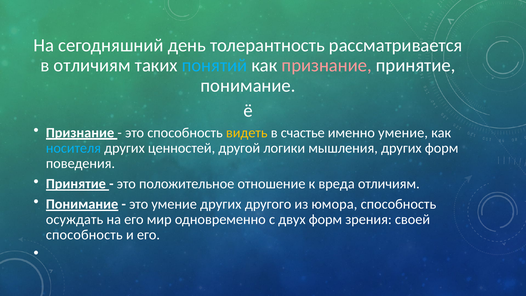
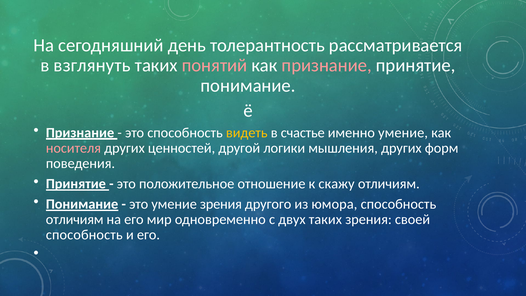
в отличиям: отличиям -> взглянуть
понятий colour: light blue -> pink
носителя colour: light blue -> pink
вреда: вреда -> скажу
умение других: других -> зрения
осуждать at (75, 219): осуждать -> отличиям
двух форм: форм -> таких
